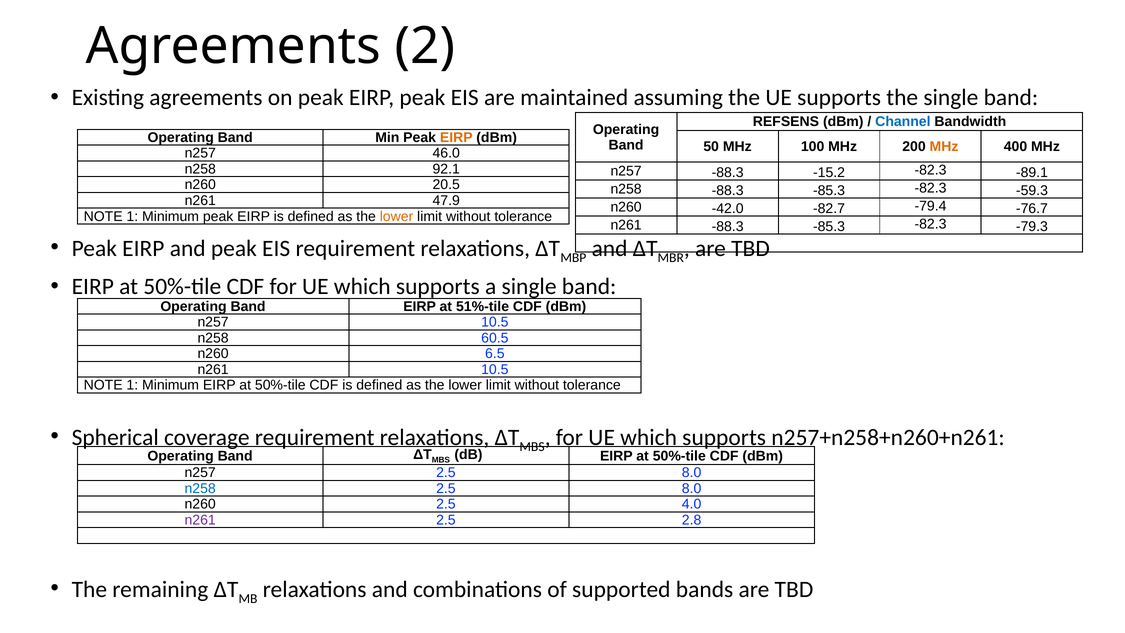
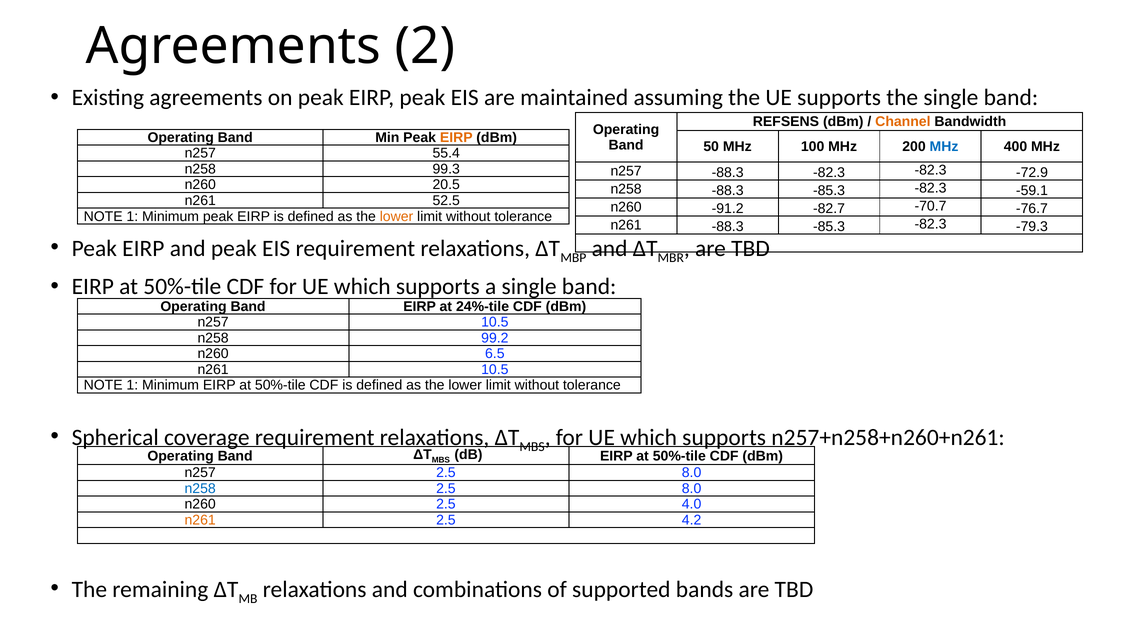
Channel colour: blue -> orange
MHz at (944, 146) colour: orange -> blue
46.0: 46.0 -> 55.4
92.1: 92.1 -> 99.3
-88.3 -15.2: -15.2 -> -82.3
-89.1: -89.1 -> -72.9
-59.3: -59.3 -> -59.1
47.9: 47.9 -> 52.5
-42.0: -42.0 -> -91.2
-79.4: -79.4 -> -70.7
51%-tile: 51%-tile -> 24%-tile
60.5: 60.5 -> 99.2
n261 at (200, 520) colour: purple -> orange
2.8: 2.8 -> 4.2
